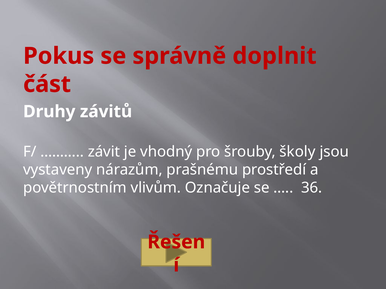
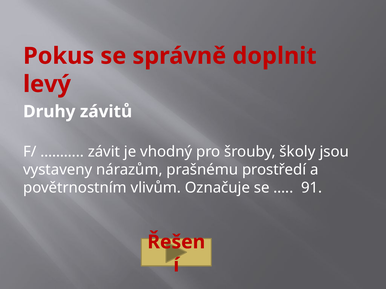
část: část -> levý
36: 36 -> 91
